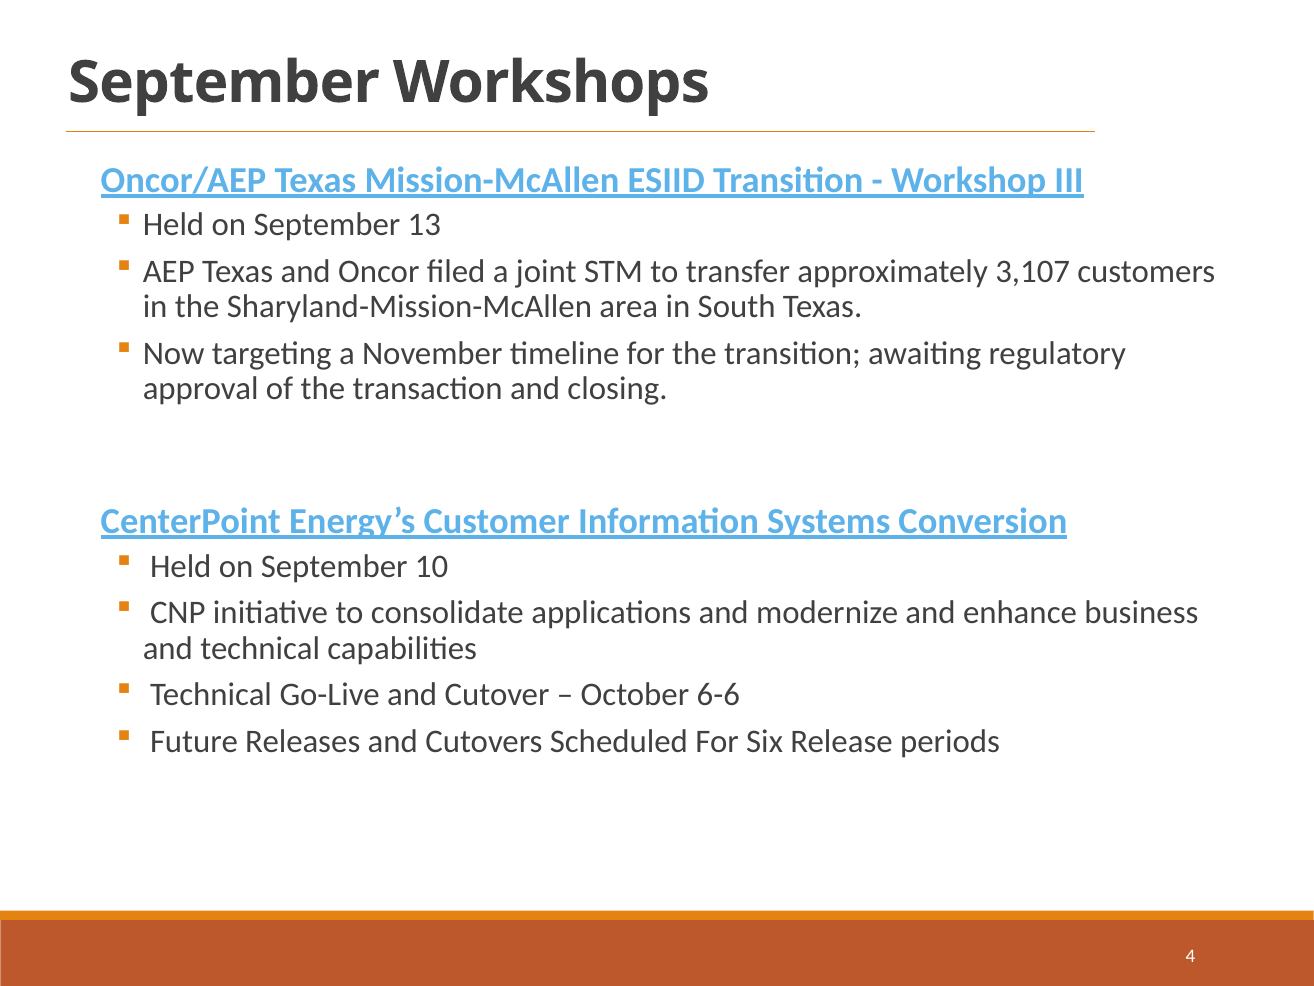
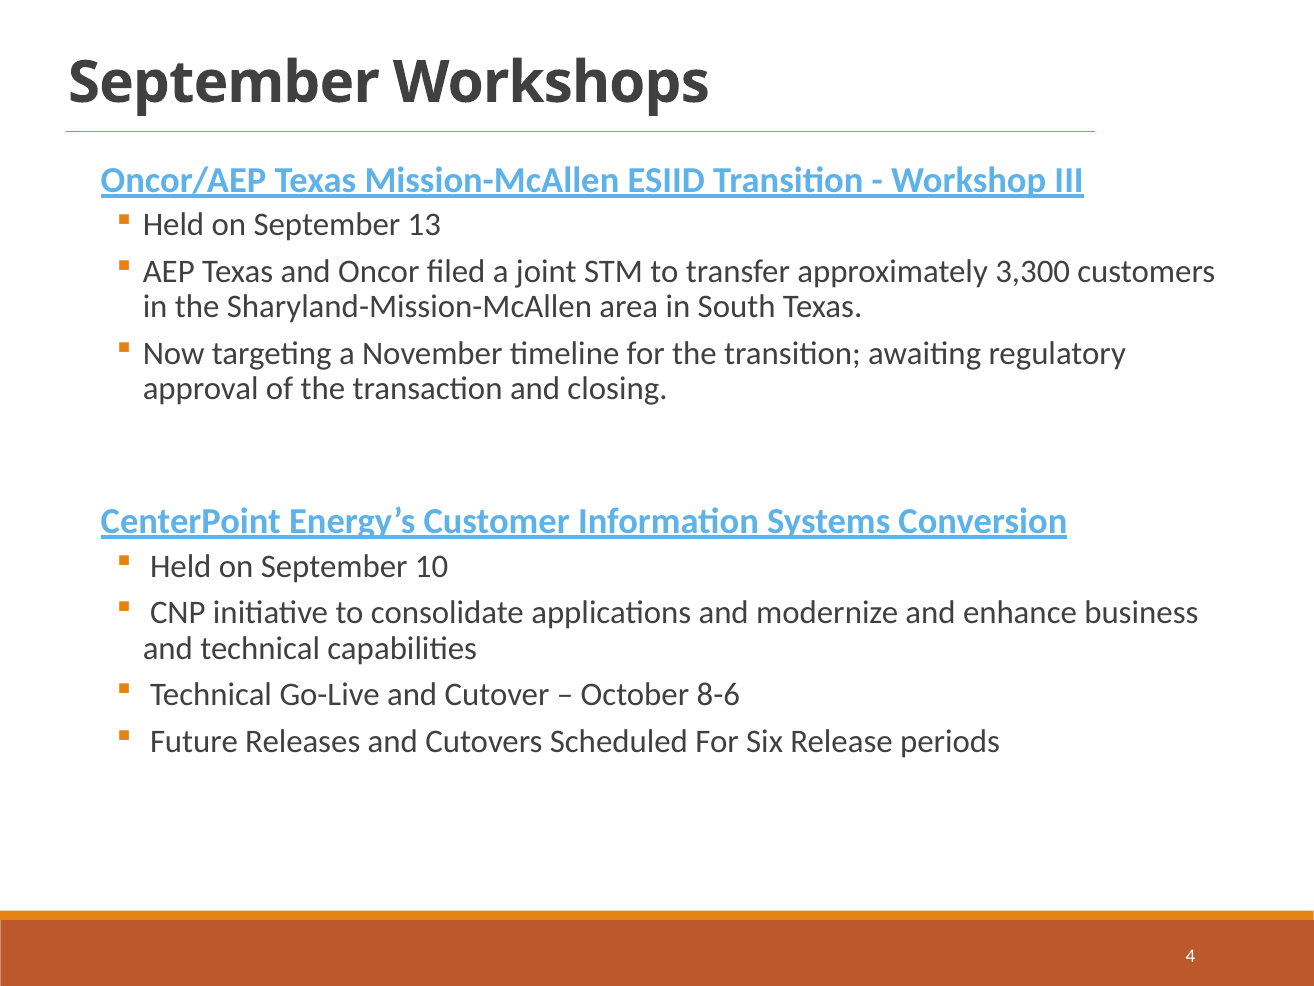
3,107: 3,107 -> 3,300
6-6: 6-6 -> 8-6
